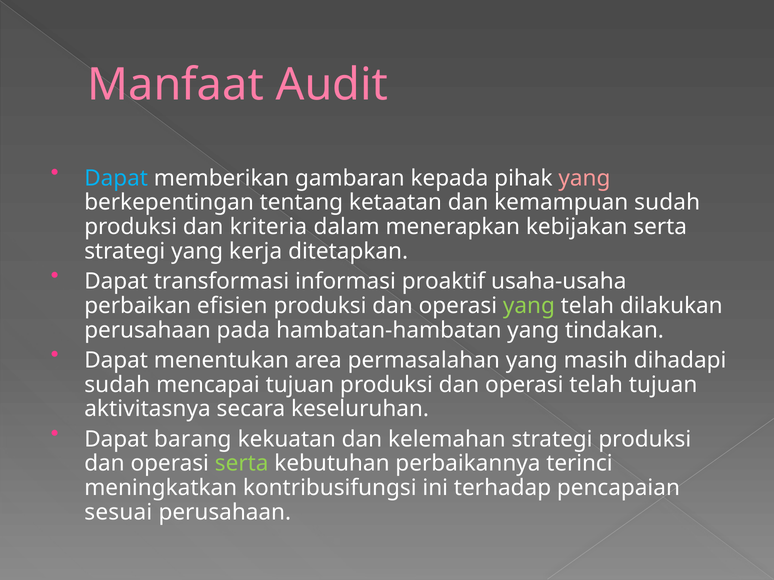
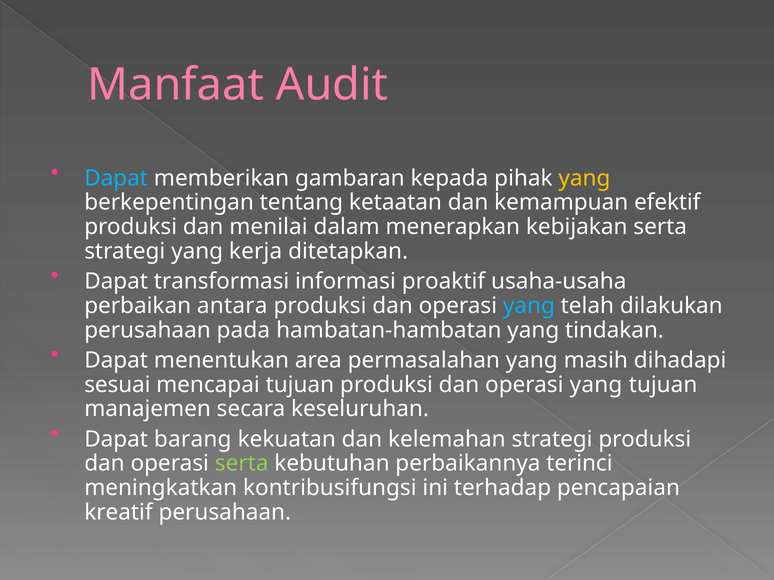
yang at (584, 178) colour: pink -> yellow
kemampuan sudah: sudah -> efektif
kriteria: kriteria -> menilai
efisien: efisien -> antara
yang at (529, 306) colour: light green -> light blue
sudah at (117, 385): sudah -> sesuai
telah at (596, 385): telah -> yang
aktivitasnya: aktivitasnya -> manajemen
sesuai: sesuai -> kreatif
